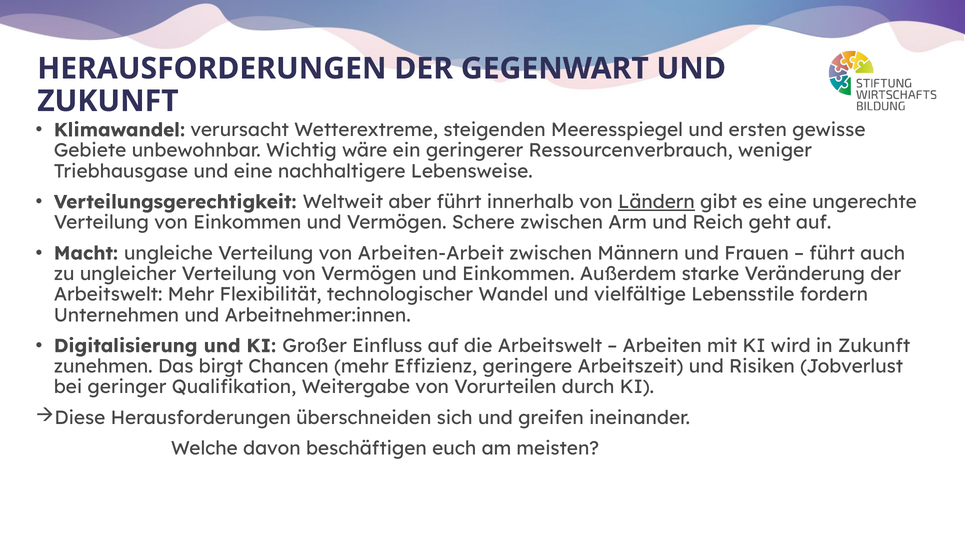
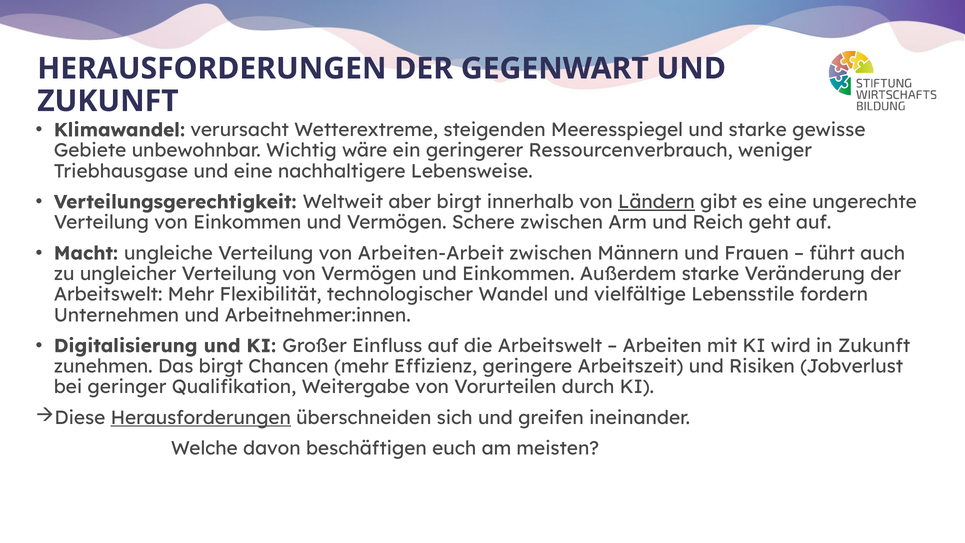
und ersten: ersten -> starke
aber führt: führt -> birgt
Herausforderungen at (201, 418) underline: none -> present
